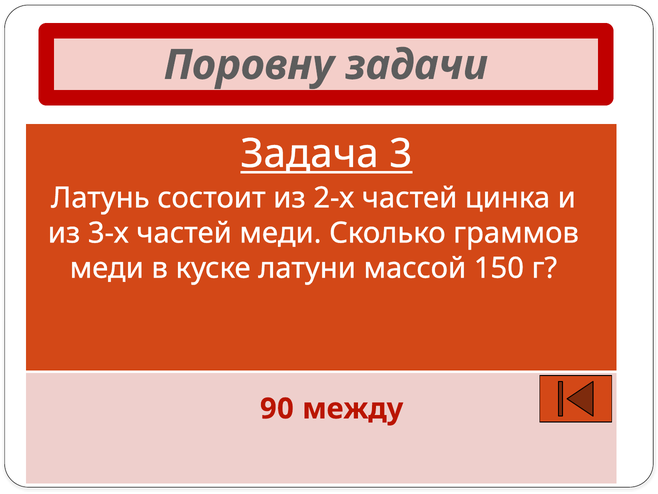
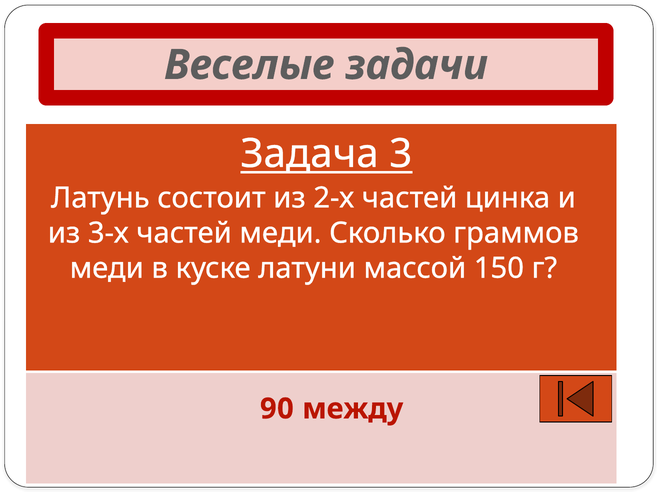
Поровну: Поровну -> Веселые
